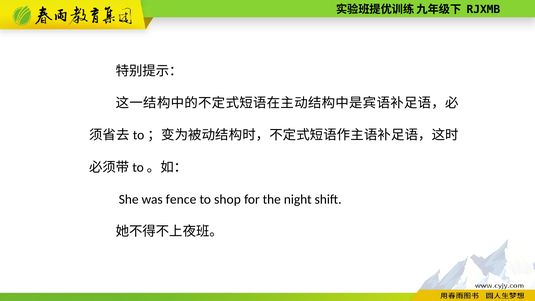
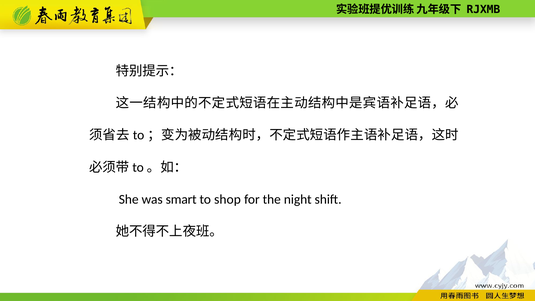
fence: fence -> smart
